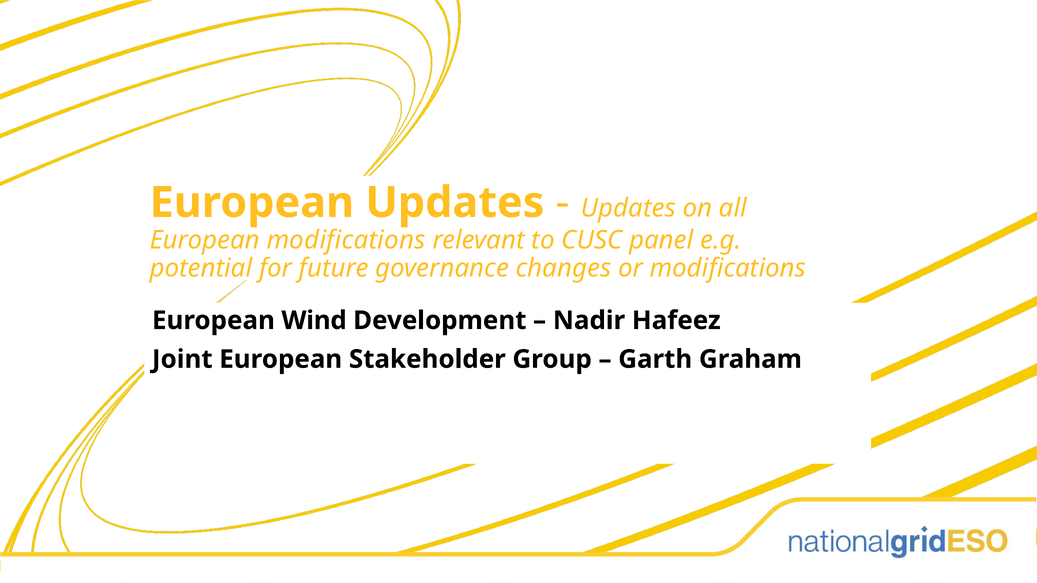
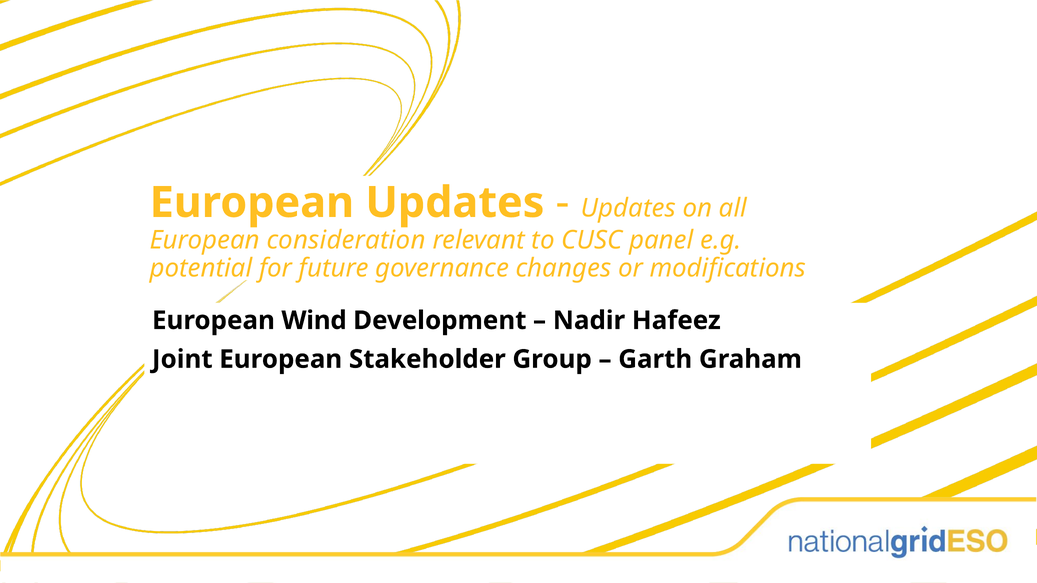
European modifications: modifications -> consideration
